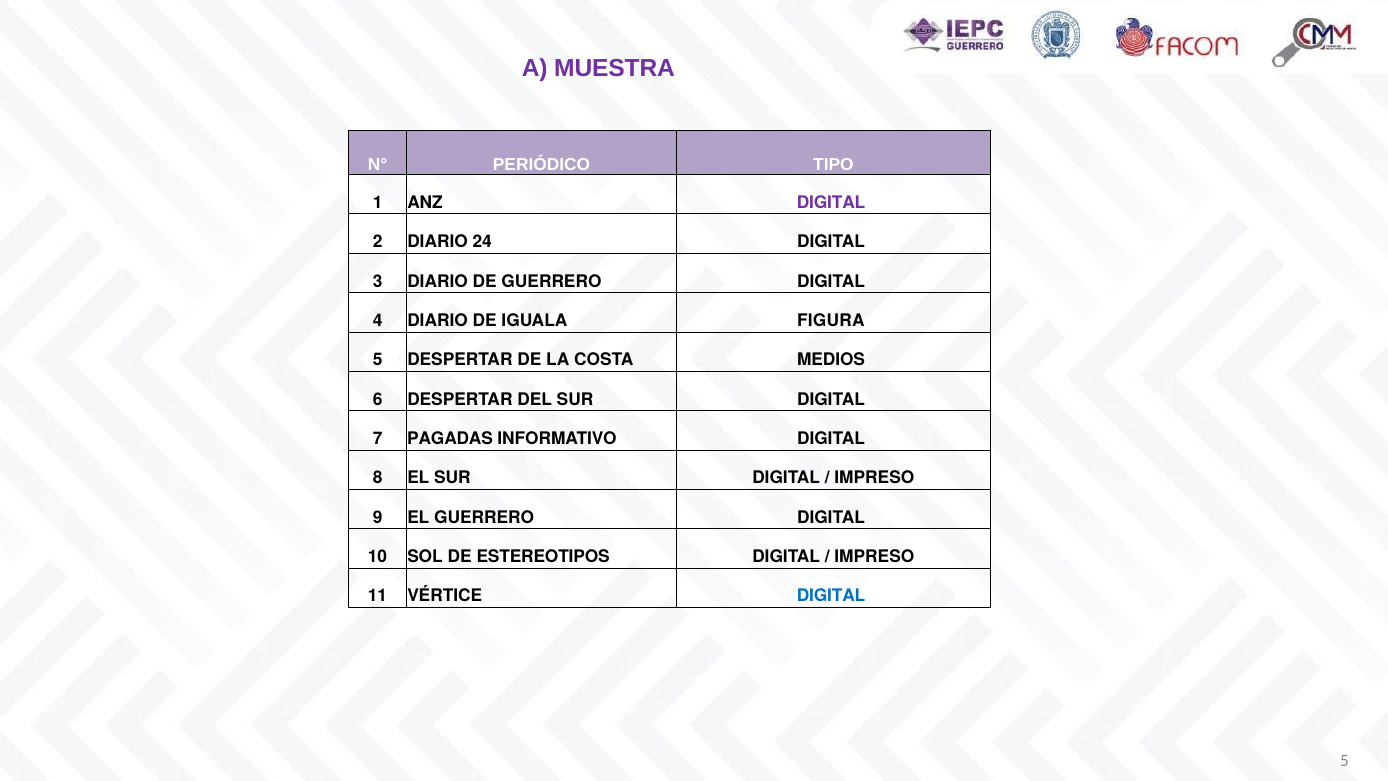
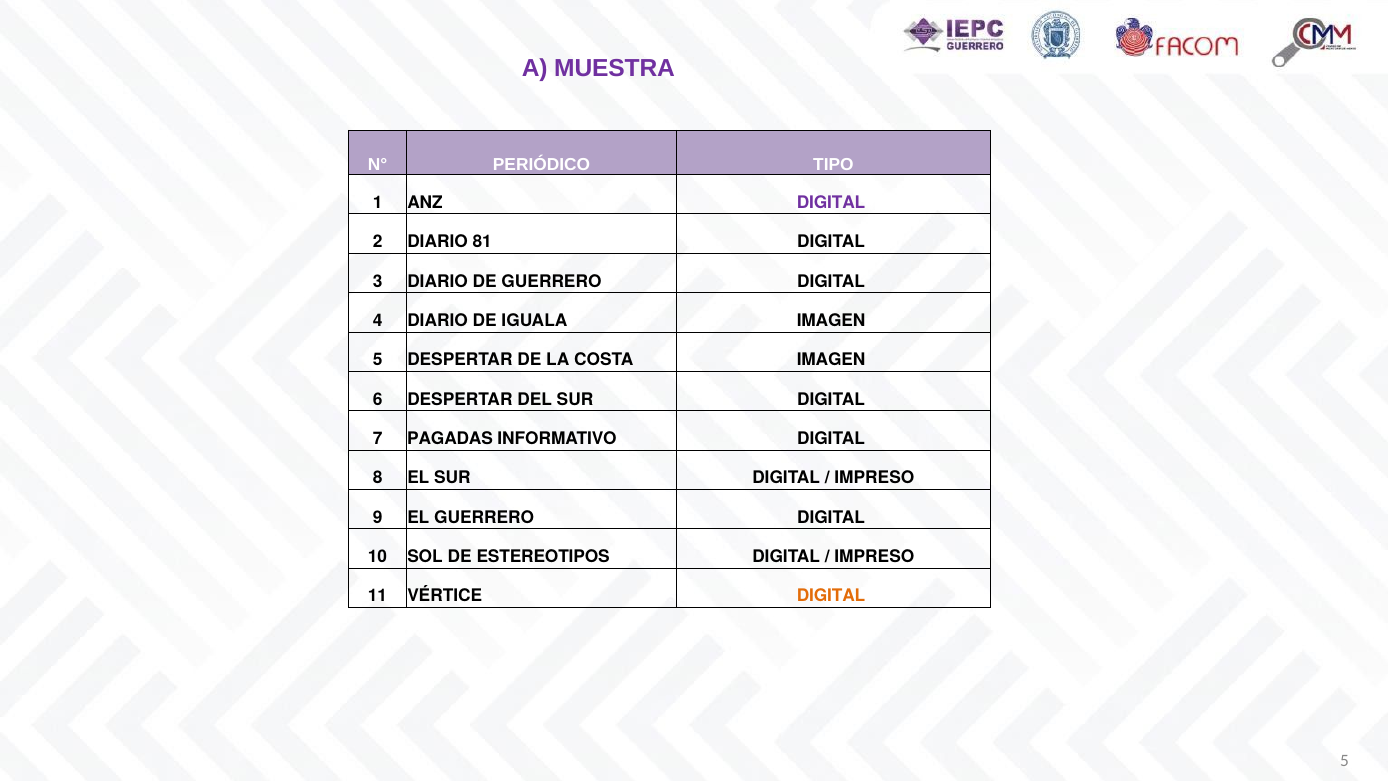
24: 24 -> 81
IGUALA FIGURA: FIGURA -> IMAGEN
COSTA MEDIOS: MEDIOS -> IMAGEN
DIGITAL at (831, 596) colour: blue -> orange
